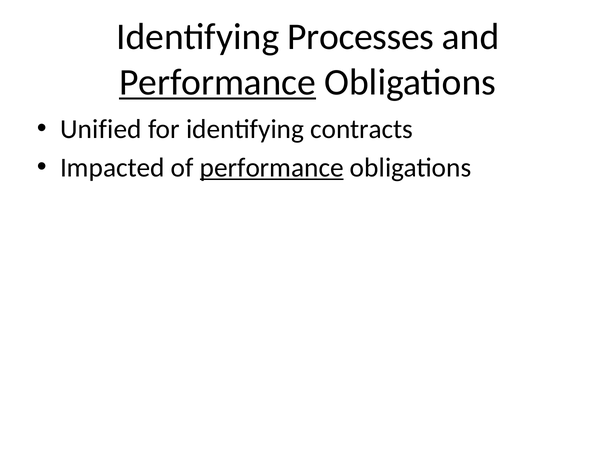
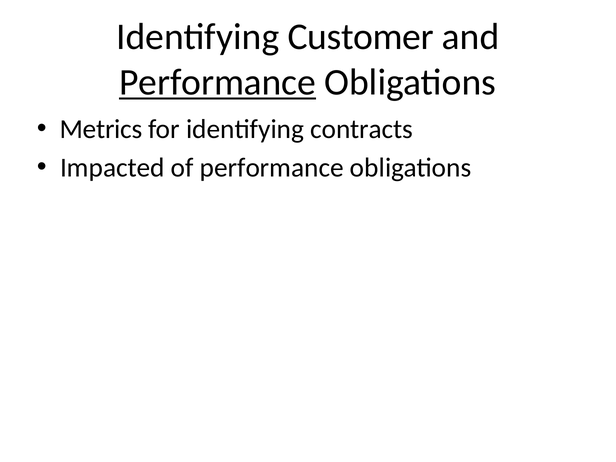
Processes: Processes -> Customer
Unified: Unified -> Metrics
performance at (272, 168) underline: present -> none
